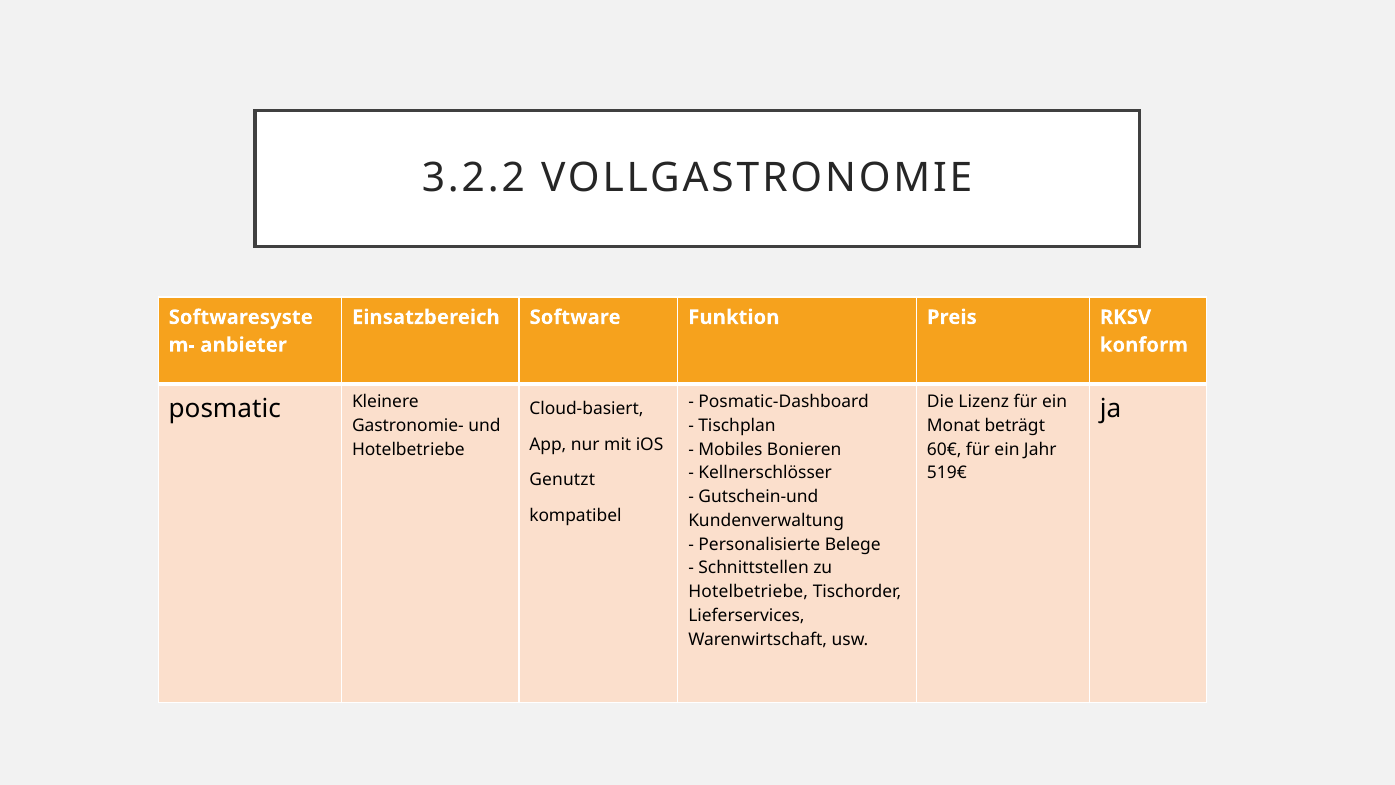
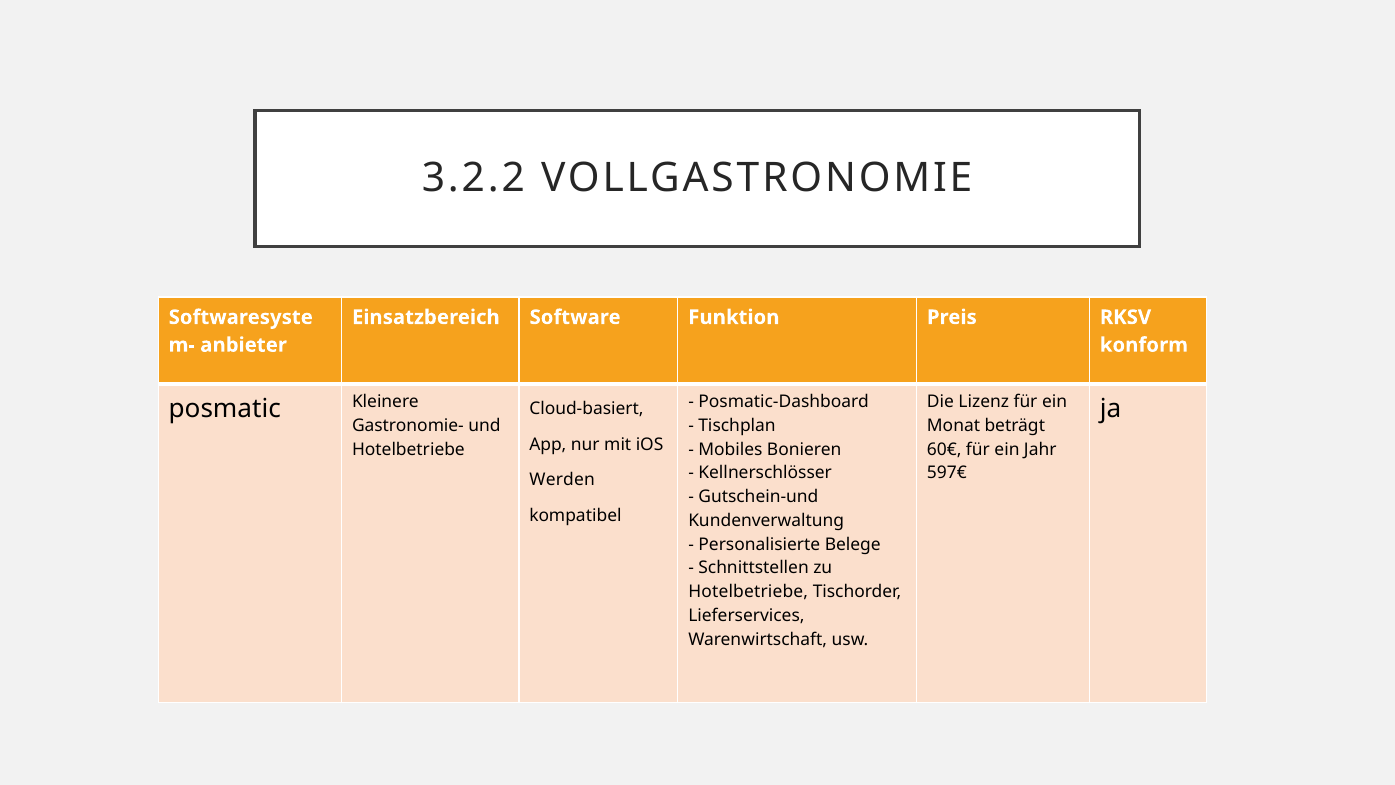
519€: 519€ -> 597€
Genutzt: Genutzt -> Werden
